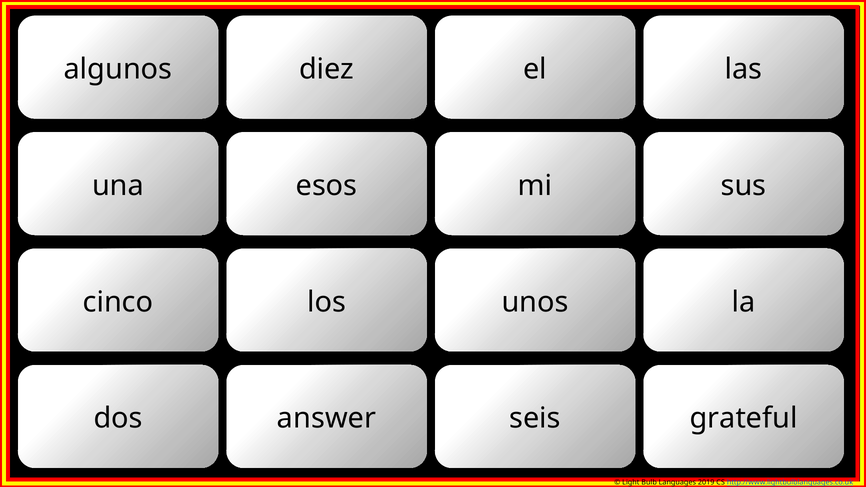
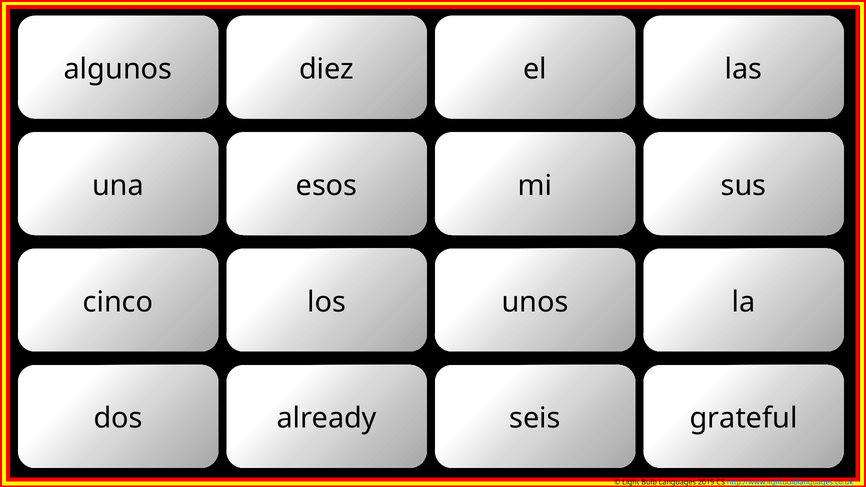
answer: answer -> already
